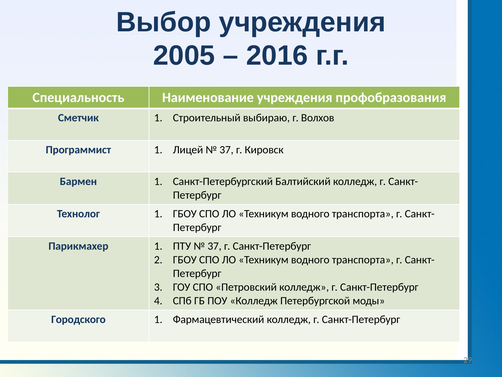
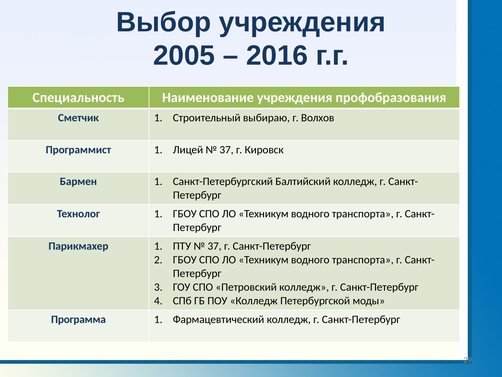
Городского: Городского -> Программа
